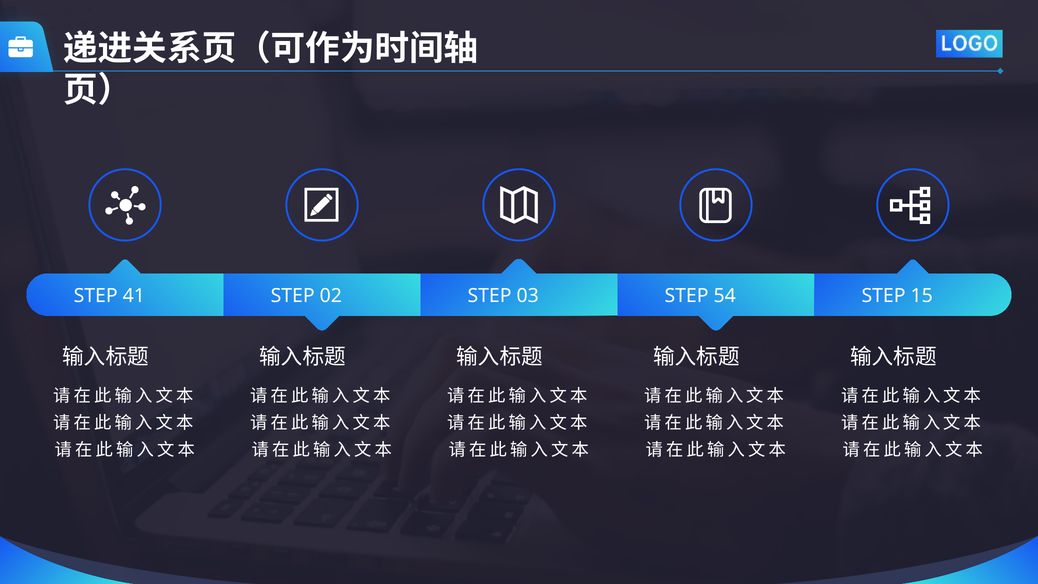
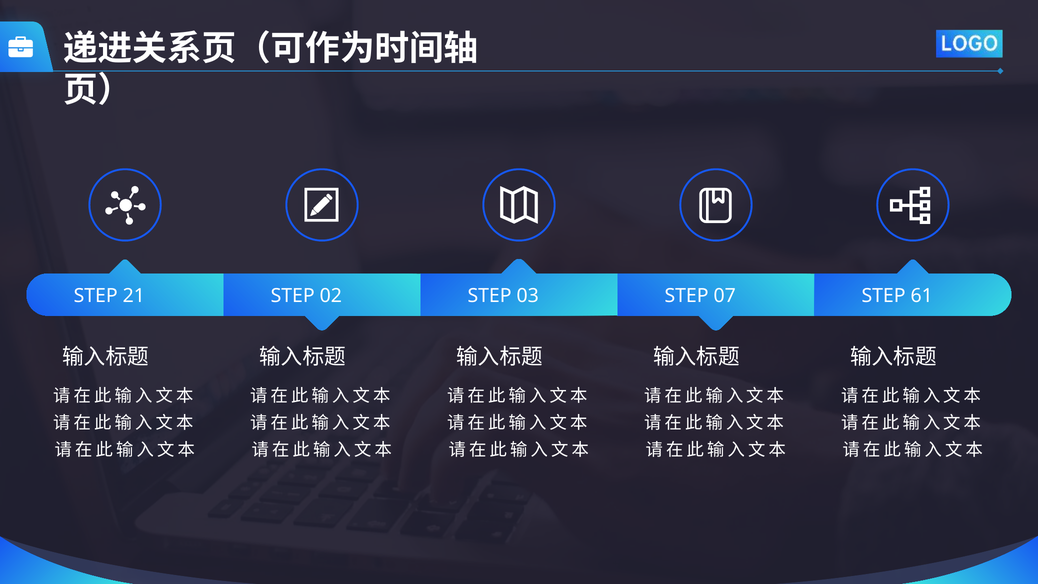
41: 41 -> 21
54: 54 -> 07
15: 15 -> 61
